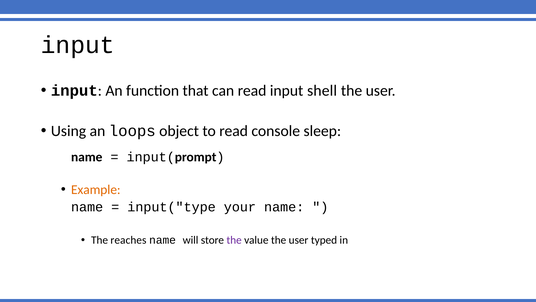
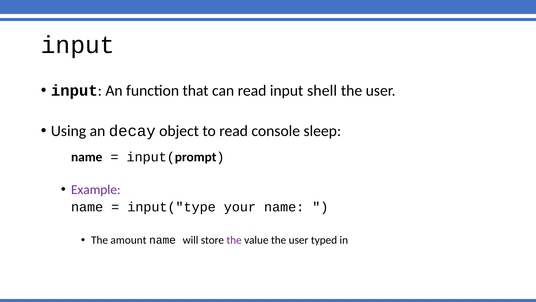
loops: loops -> decay
Example colour: orange -> purple
reaches: reaches -> amount
